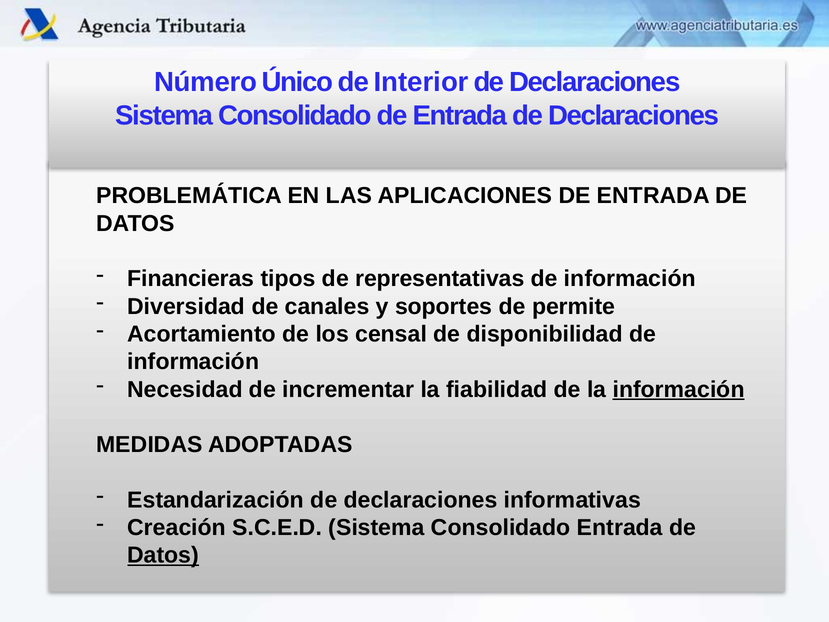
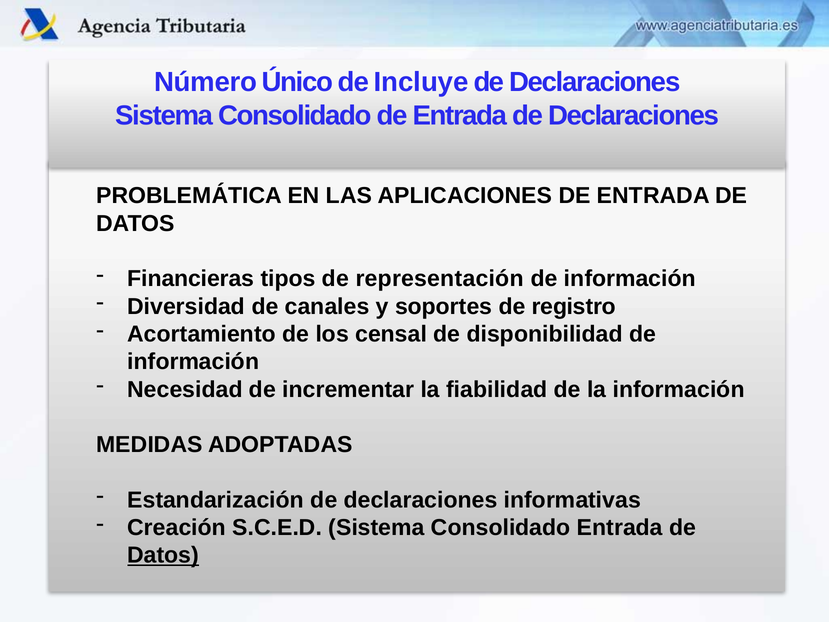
Interior: Interior -> Incluye
representativas: representativas -> representación
permite: permite -> registro
información at (679, 389) underline: present -> none
